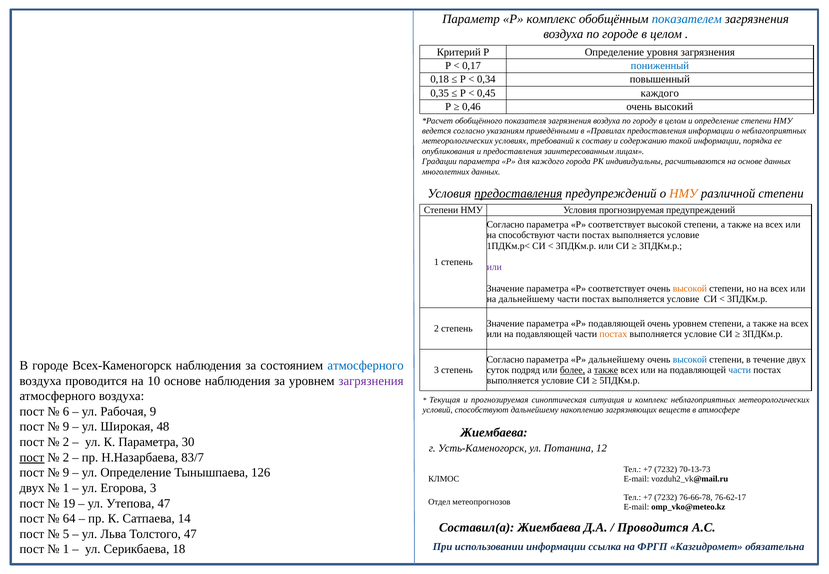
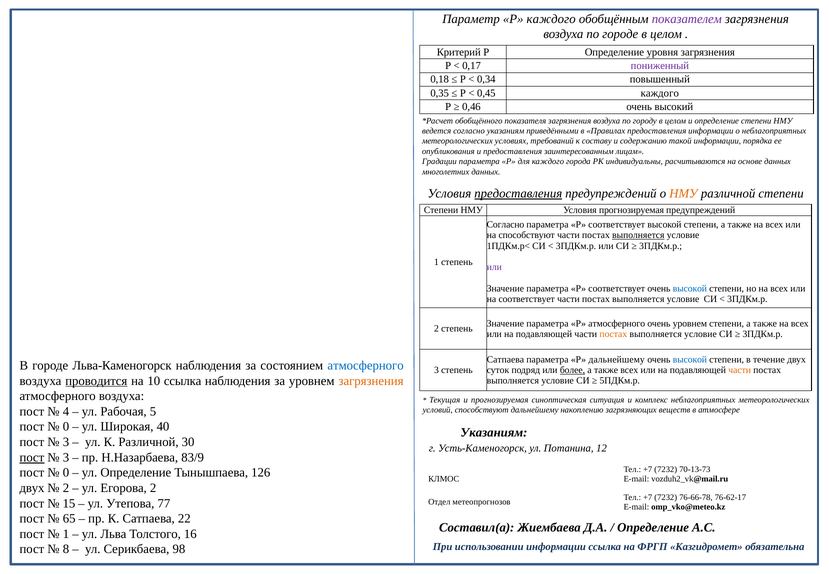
Р комплекс: комплекс -> каждого
показателем colour: blue -> purple
пониженный colour: blue -> purple
выполняется at (638, 235) underline: none -> present
высокой at (690, 288) colour: orange -> blue
на дальнейшему: дальнейшему -> соответствует
Р подавляющей: подавляющей -> атмосферного
Согласно at (505, 359): Согласно -> Сатпаева
Всех-Каменогорск: Всех-Каменогорск -> Льва-Каменогорск
также at (606, 370) underline: present -> none
части at (740, 370) colour: blue -> orange
проводится at (96, 381) underline: none -> present
10 основе: основе -> ссылка
загрязнения at (371, 381) colour: purple -> orange
6: 6 -> 4
Рабочая 9: 9 -> 5
9 at (66, 427): 9 -> 0
48: 48 -> 40
Жиембаева at (494, 433): Жиембаева -> Указаниям
2 at (66, 442): 2 -> 3
К Параметра: Параметра -> Различной
2 at (66, 457): 2 -> 3
83/7: 83/7 -> 83/9
9 at (66, 473): 9 -> 0
1 at (66, 488): 1 -> 2
Егорова 3: 3 -> 2
19: 19 -> 15
Утепова 47: 47 -> 77
64: 64 -> 65
14: 14 -> 22
Проводится at (653, 527): Проводится -> Определение
5 at (66, 534): 5 -> 1
Толстого 47: 47 -> 16
1 at (66, 549): 1 -> 8
18: 18 -> 98
